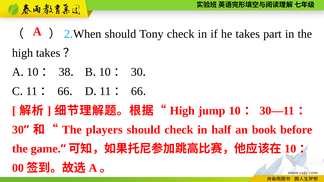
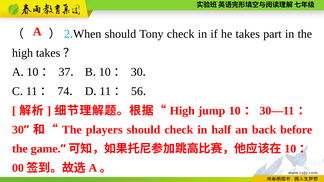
38: 38 -> 37
66 at (63, 91): 66 -> 74
66 at (137, 91): 66 -> 56
book: book -> back
